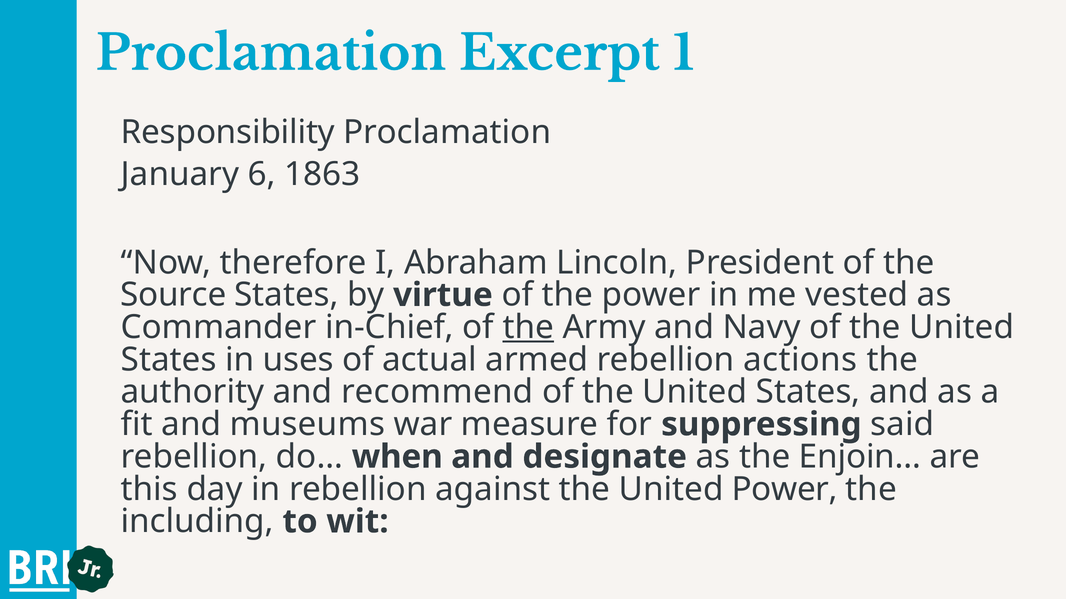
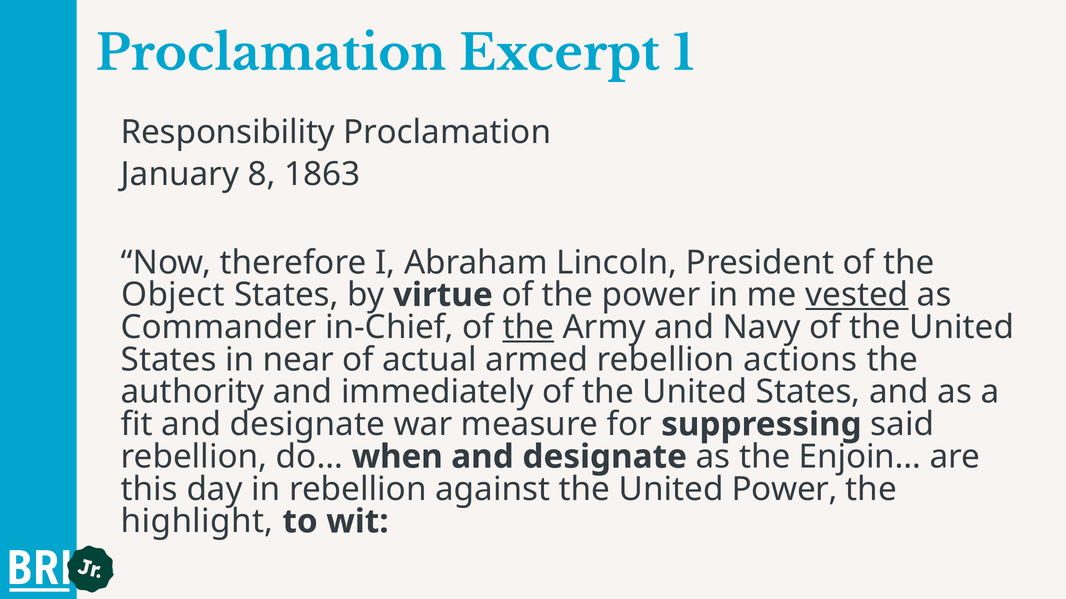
6: 6 -> 8
Source: Source -> Object
vested underline: none -> present
uses: uses -> near
recommend: recommend -> immediately
fit and museums: museums -> designate
including: including -> highlight
